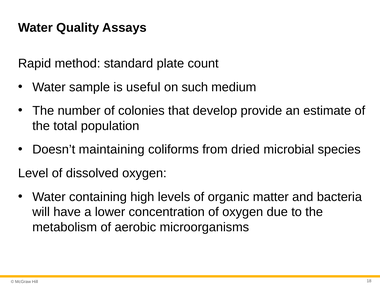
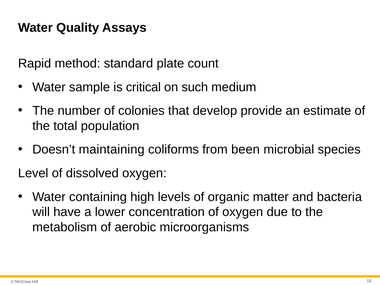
useful: useful -> critical
dried: dried -> been
